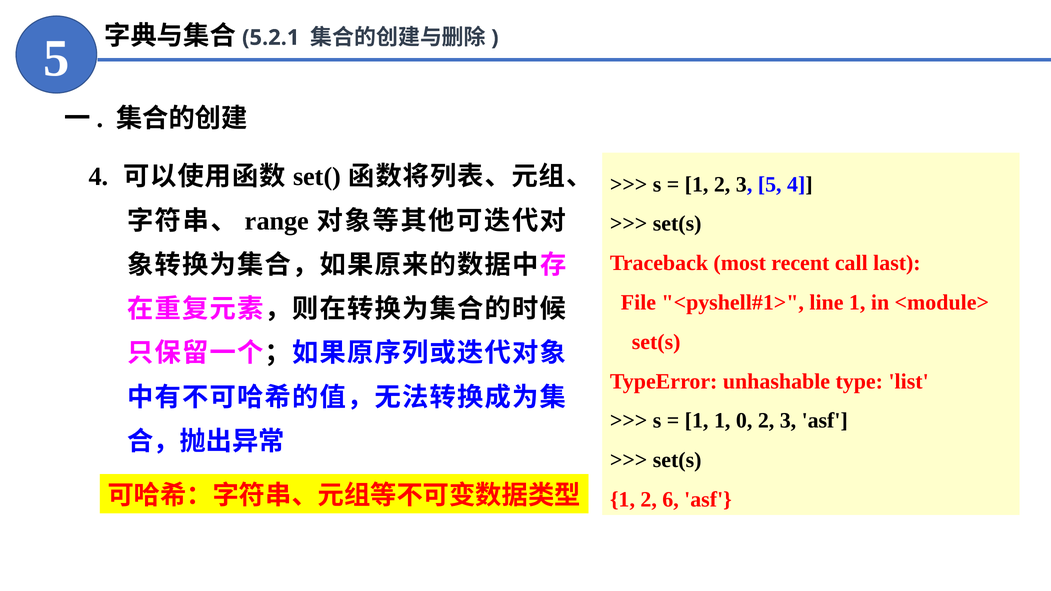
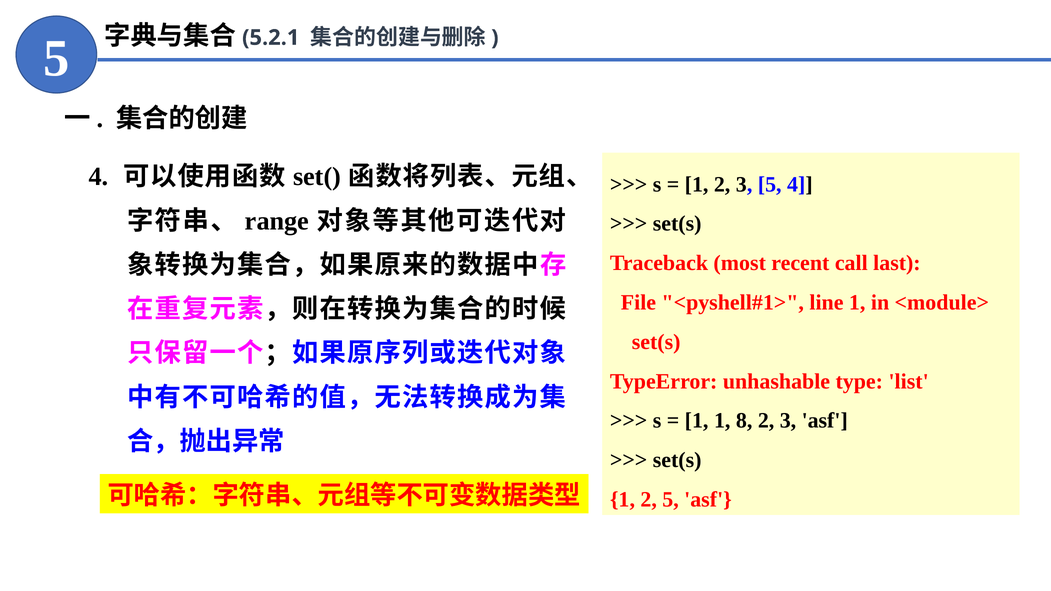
0: 0 -> 8
2 6: 6 -> 5
